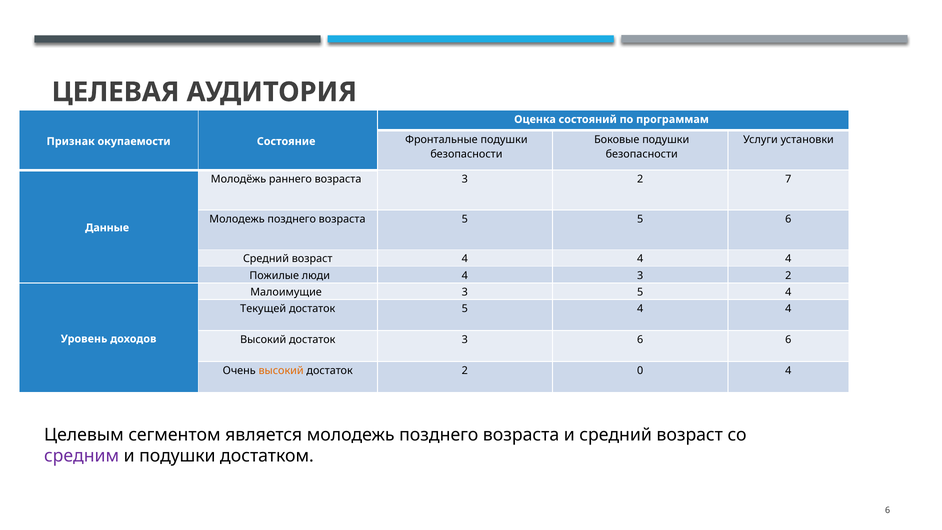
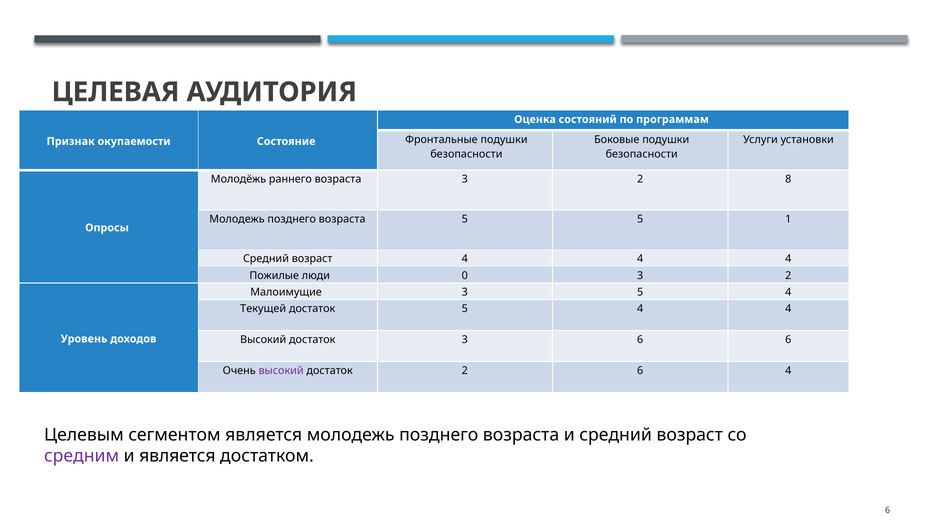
7: 7 -> 8
5 6: 6 -> 1
Данные: Данные -> Опросы
люди 4: 4 -> 0
высокий at (281, 371) colour: orange -> purple
2 0: 0 -> 6
и подушки: подушки -> является
